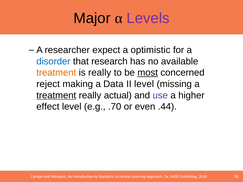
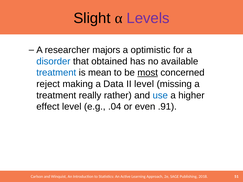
Major: Major -> Slight
expect: expect -> majors
research: research -> obtained
treatment at (56, 73) colour: orange -> blue
is really: really -> mean
treatment at (56, 95) underline: present -> none
actual: actual -> rather
use colour: purple -> blue
.70: .70 -> .04
.44: .44 -> .91
